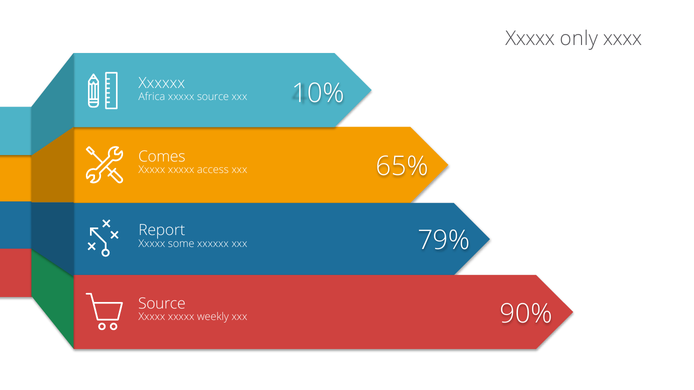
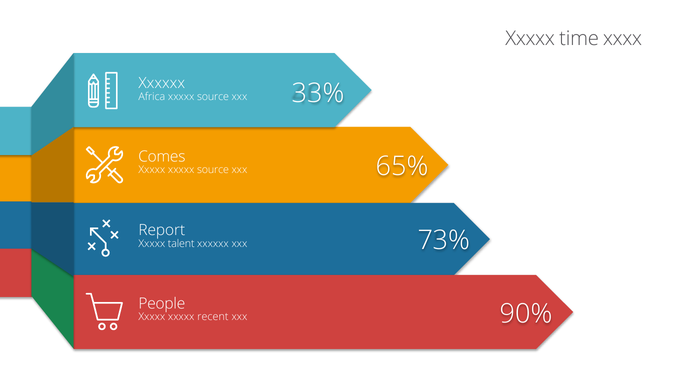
only: only -> time
10%: 10% -> 33%
Xxxxx xxxxx access: access -> source
79%: 79% -> 73%
some: some -> talent
Source at (162, 304): Source -> People
weekly: weekly -> recent
